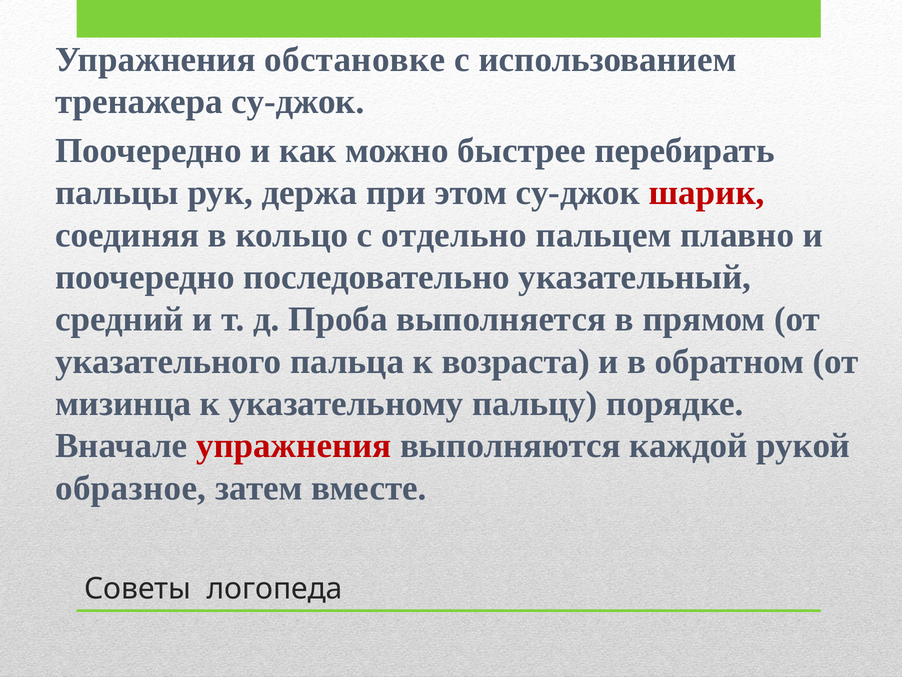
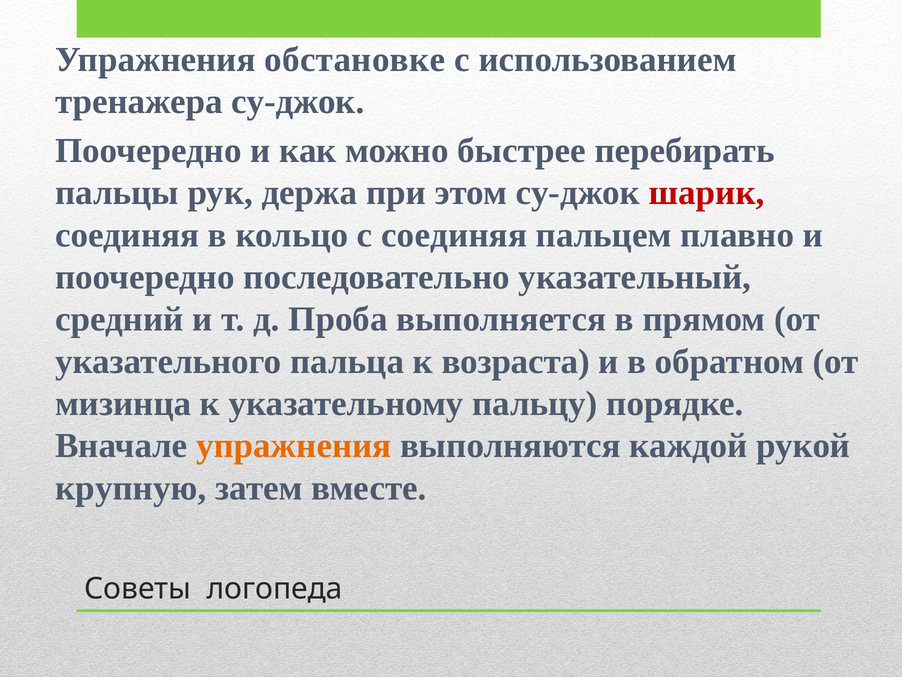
с отдельно: отдельно -> соединяя
упражнения at (294, 445) colour: red -> orange
образное: образное -> крупную
